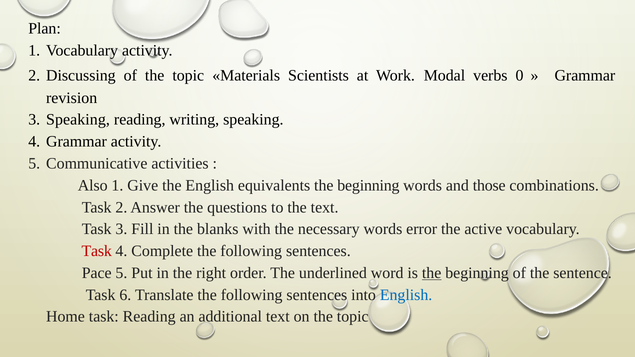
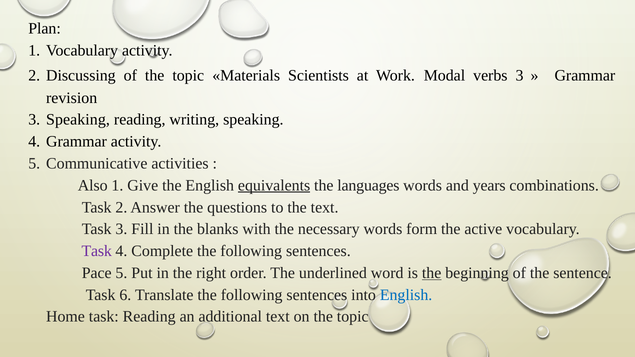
verbs 0: 0 -> 3
equivalents underline: none -> present
beginning at (368, 185): beginning -> languages
those: those -> years
error: error -> form
Task at (97, 251) colour: red -> purple
